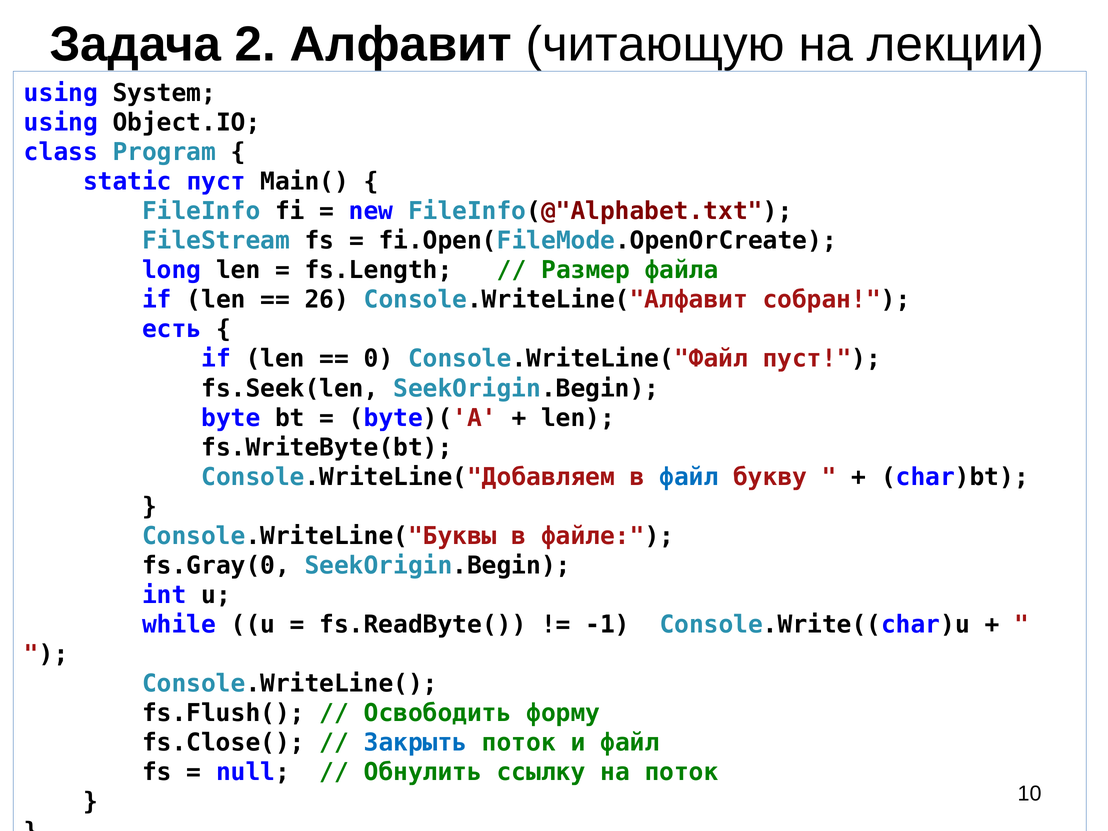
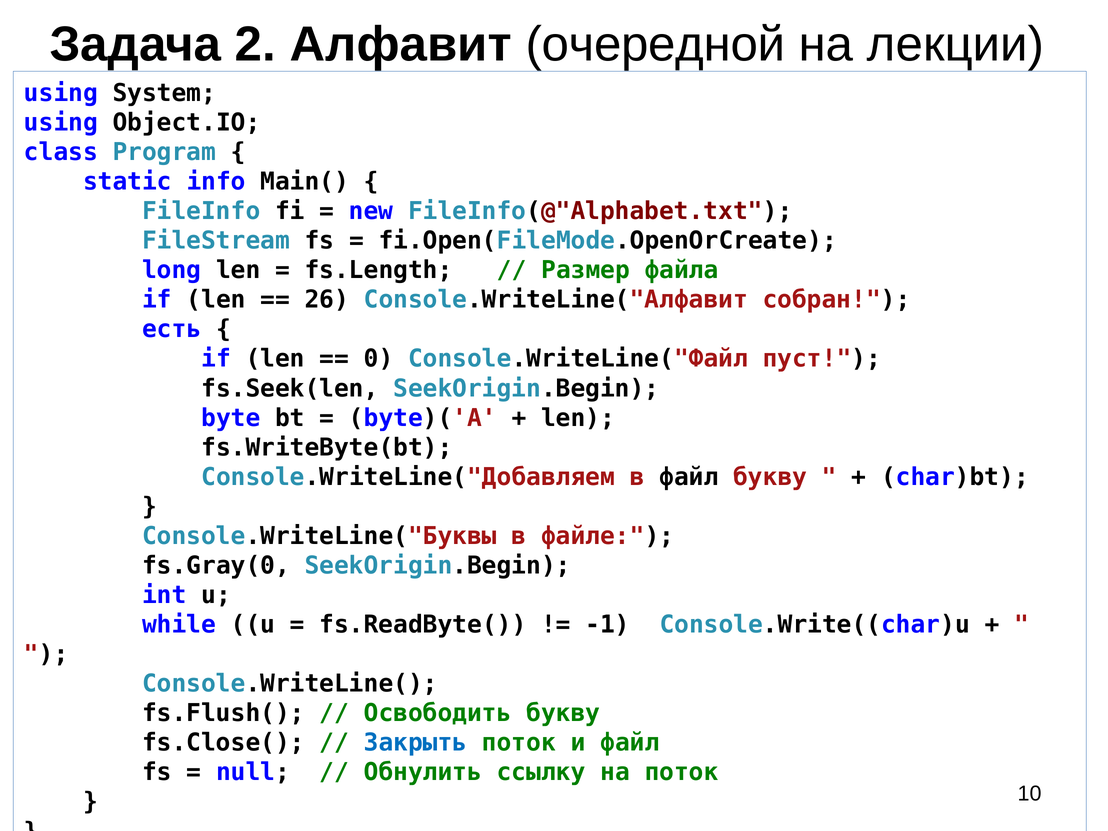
читающую: читающую -> очередной
static пуст: пуст -> info
файл at (689, 477) colour: blue -> black
Освободить форму: форму -> букву
